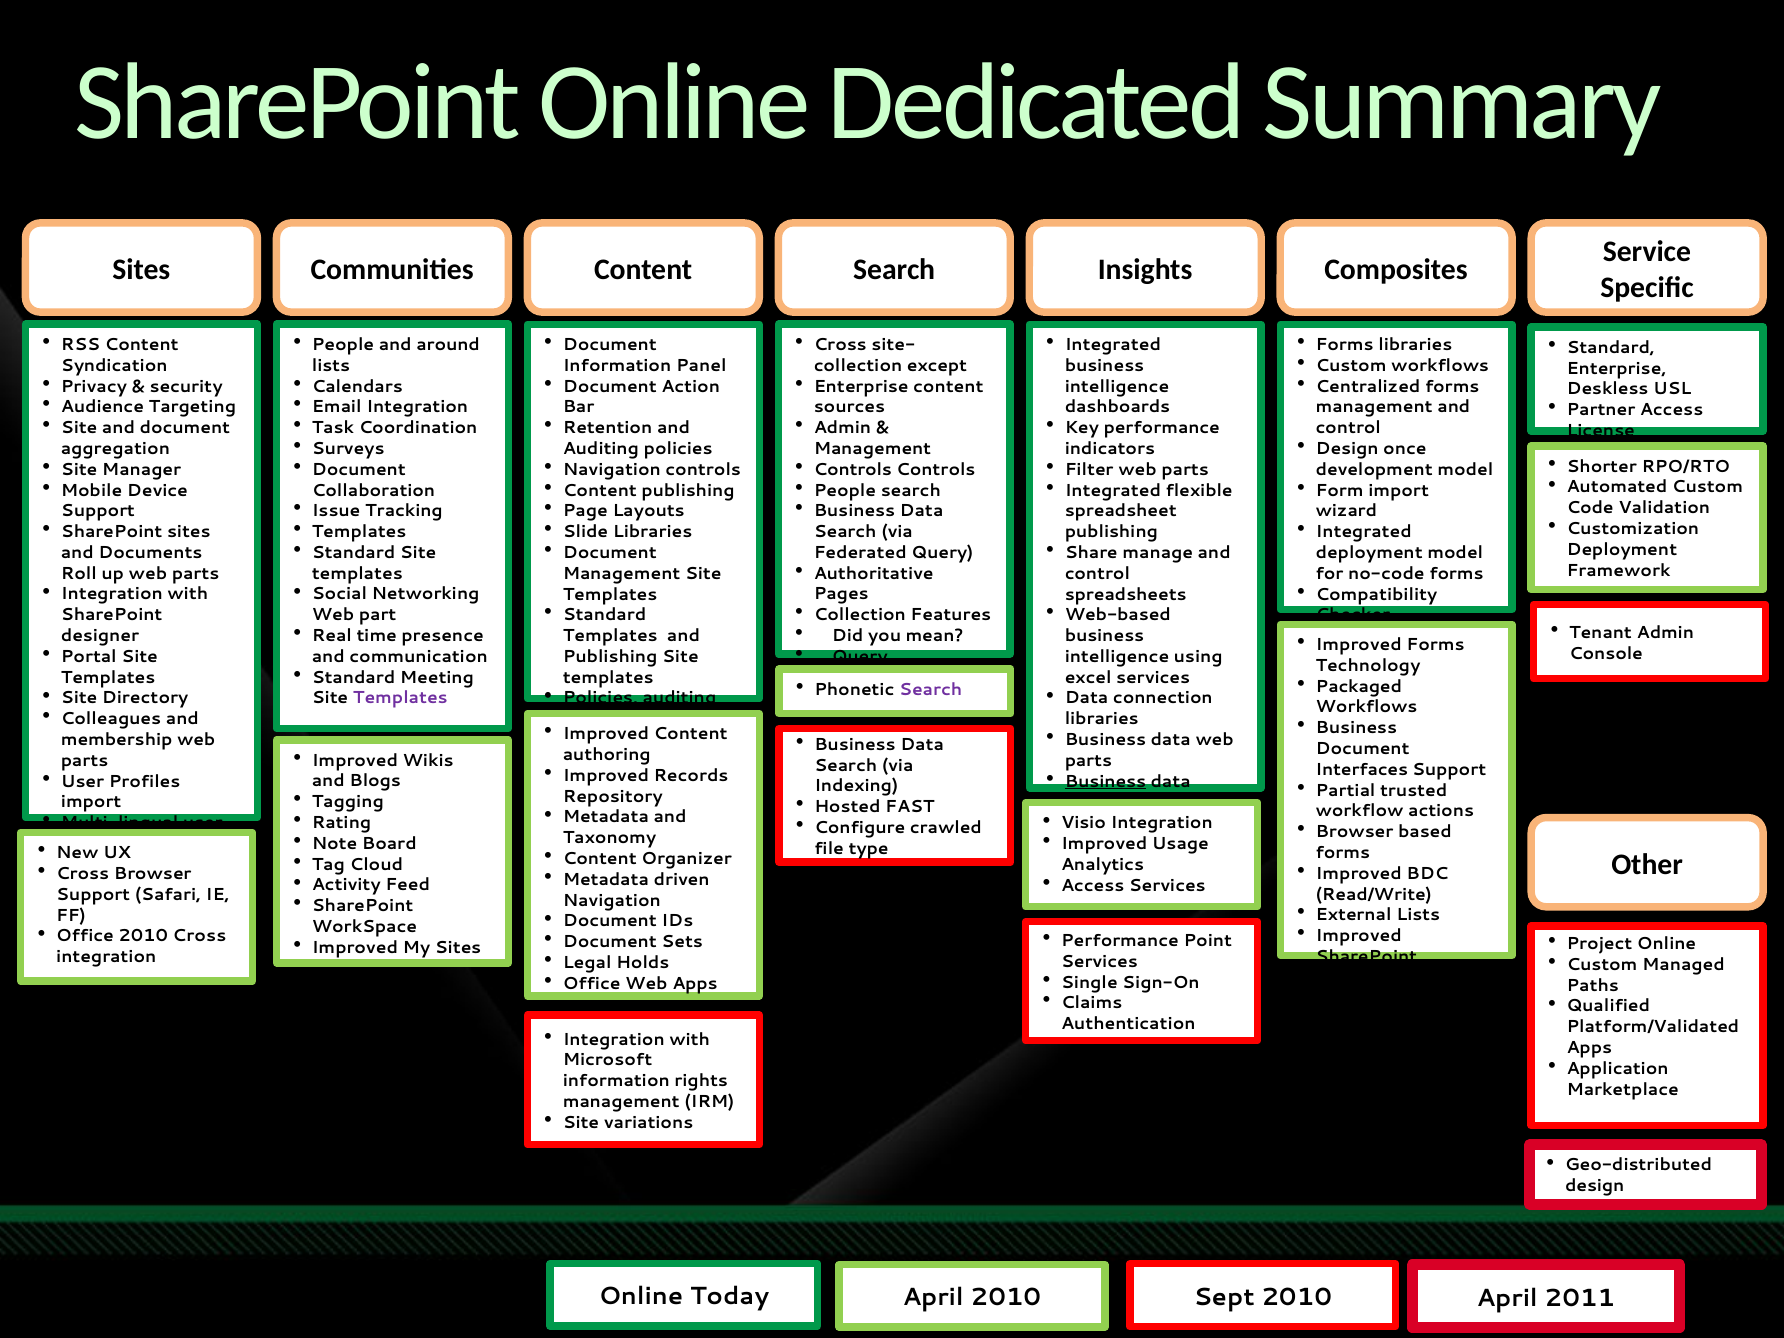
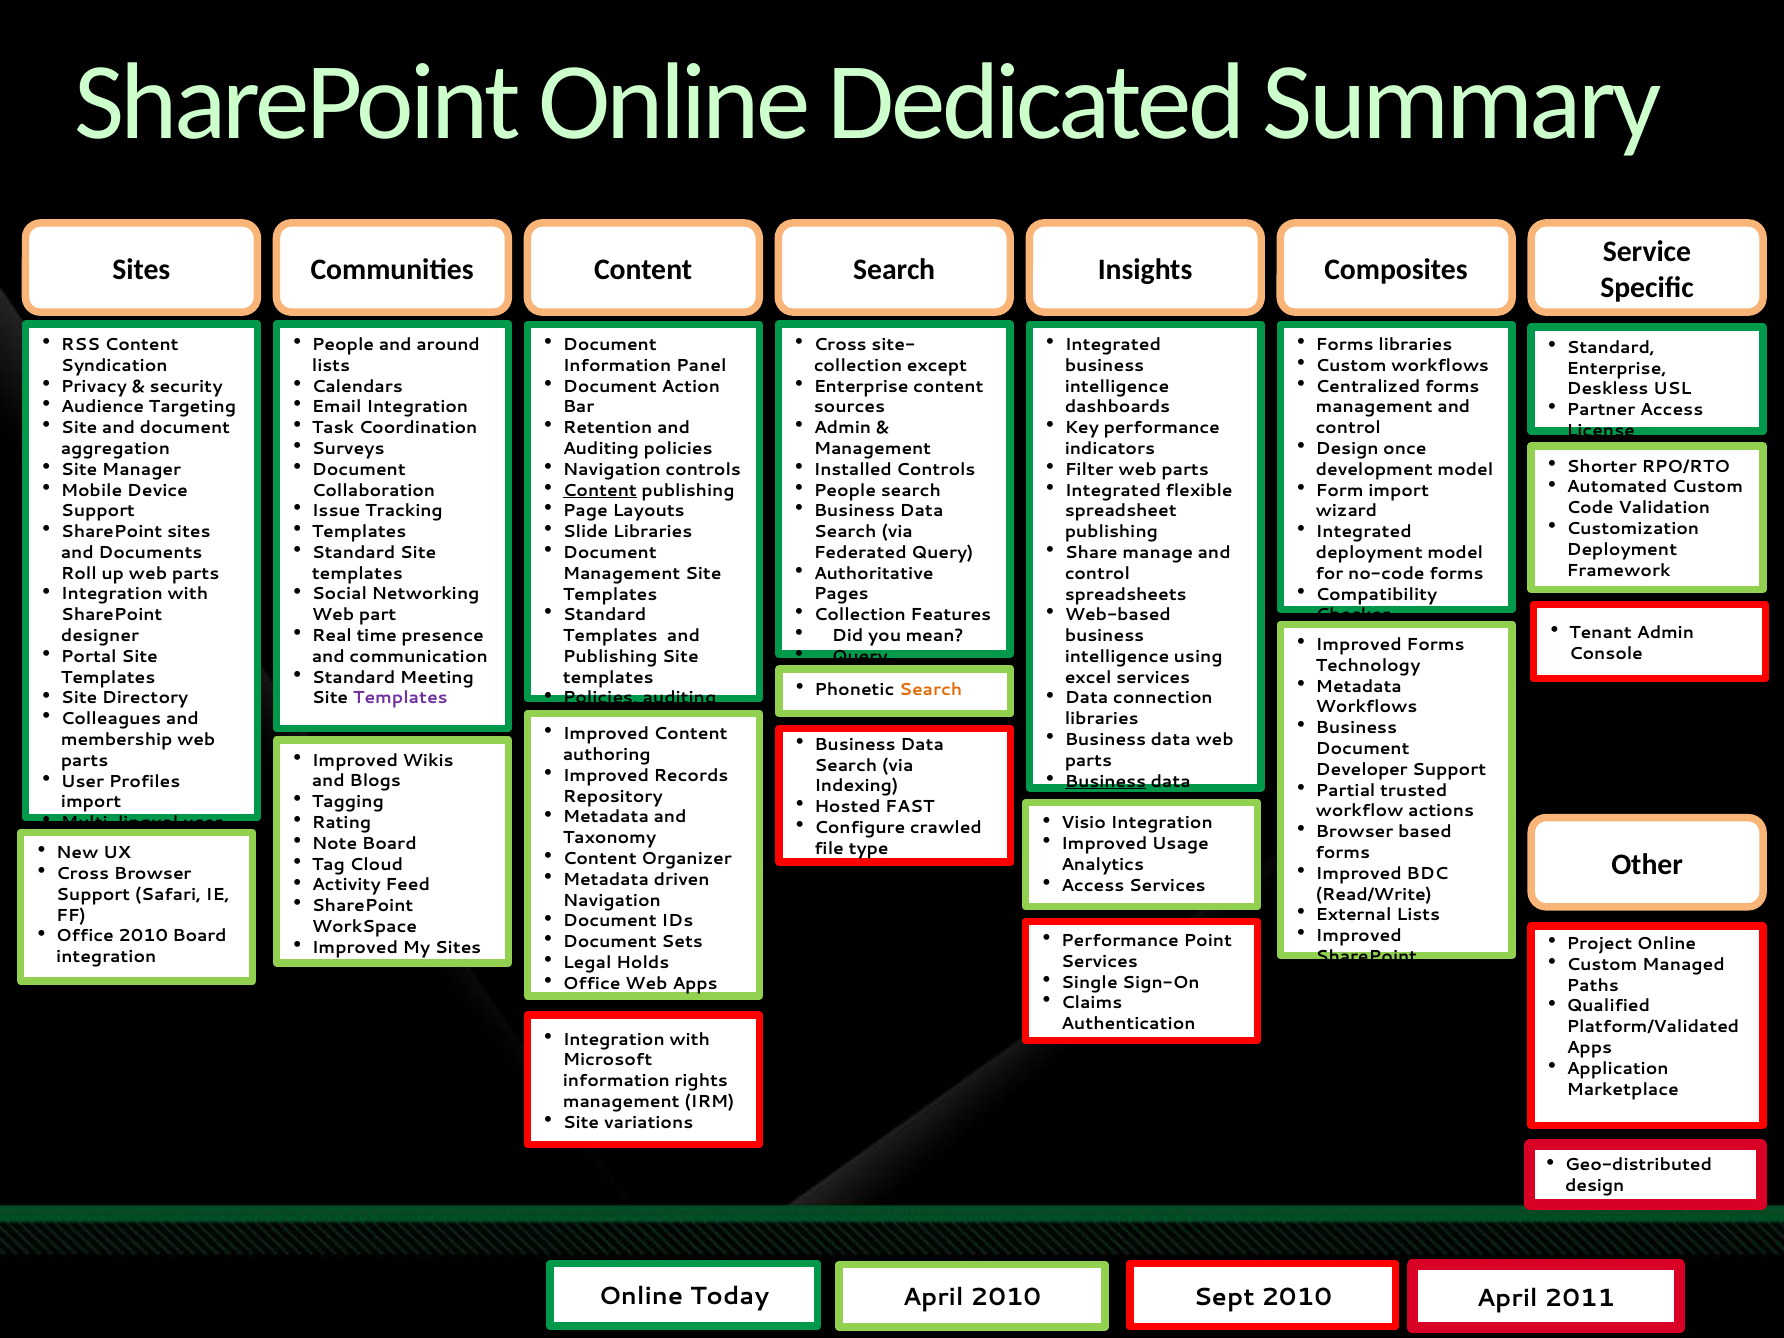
Controls at (853, 469): Controls -> Installed
Content at (600, 490) underline: none -> present
Packaged at (1359, 686): Packaged -> Metadata
Search at (931, 690) colour: purple -> orange
Interfaces: Interfaces -> Developer
2010 Cross: Cross -> Board
